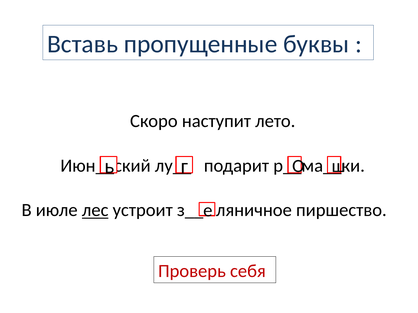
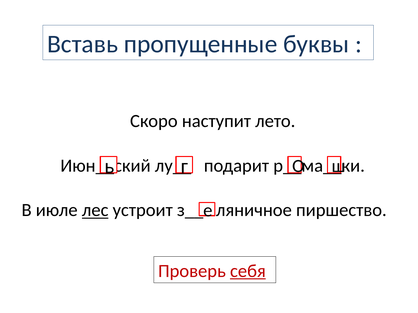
себя underline: none -> present
